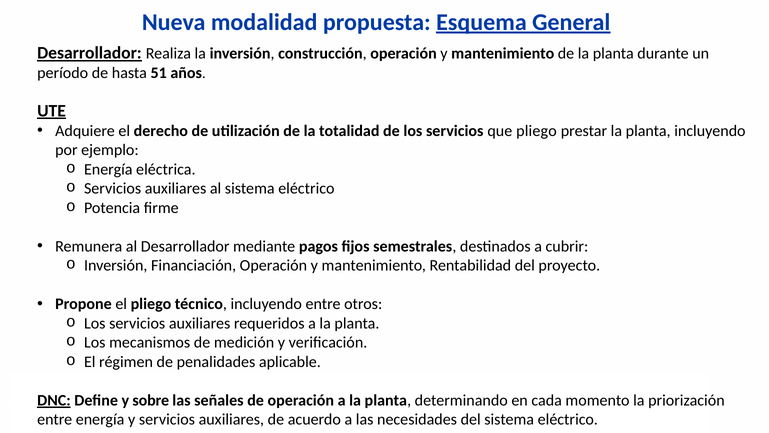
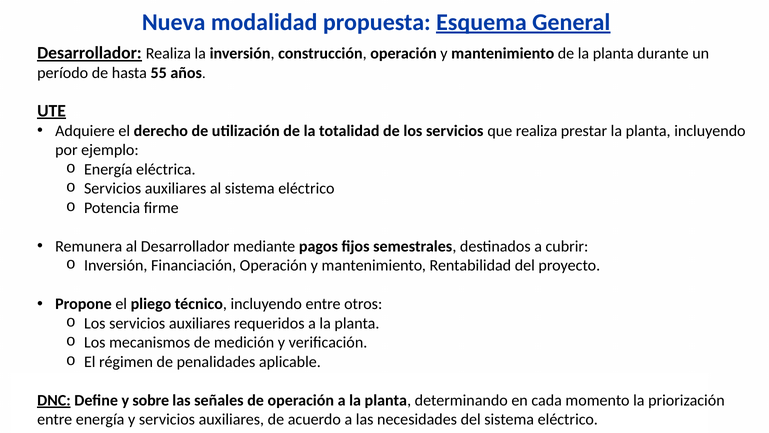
51: 51 -> 55
que pliego: pliego -> realiza
